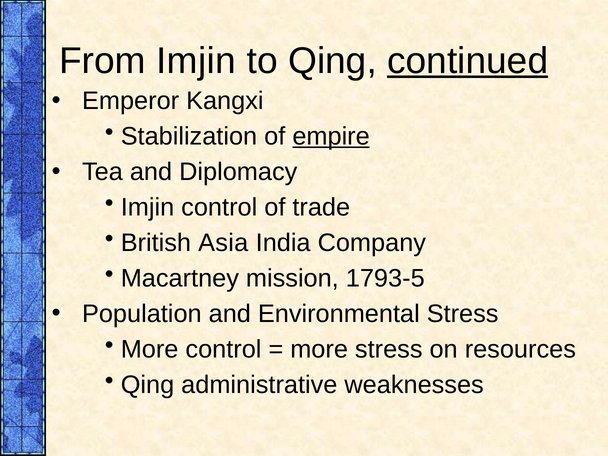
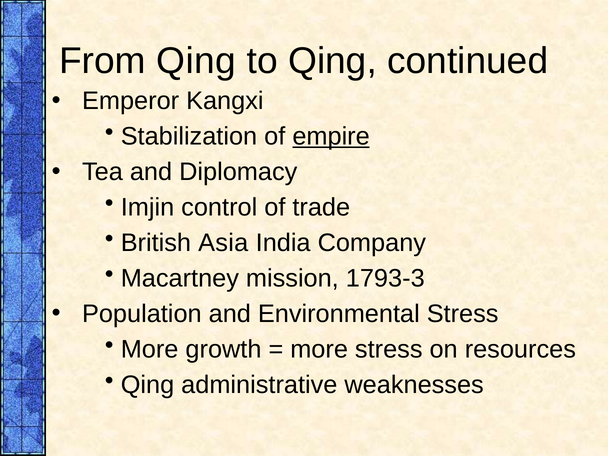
From Imjin: Imjin -> Qing
continued underline: present -> none
1793-5: 1793-5 -> 1793-3
More control: control -> growth
